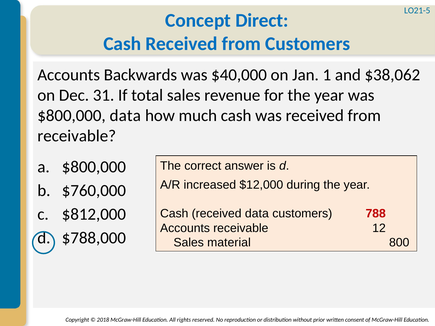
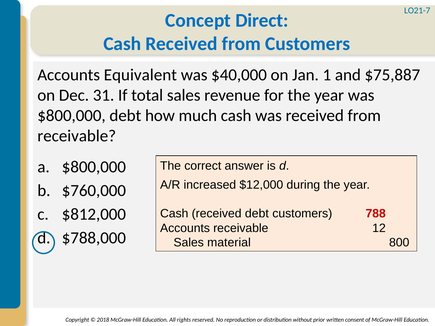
LO21-5: LO21-5 -> LO21-7
Backwards: Backwards -> Equivalent
$38,062: $38,062 -> $75,887
$800,000 data: data -> debt
received data: data -> debt
